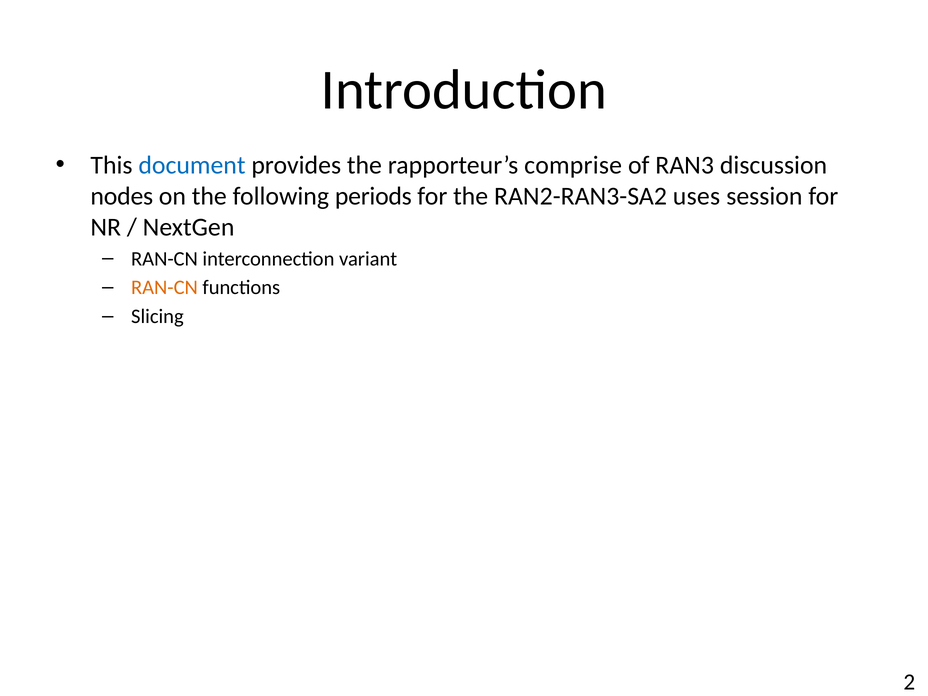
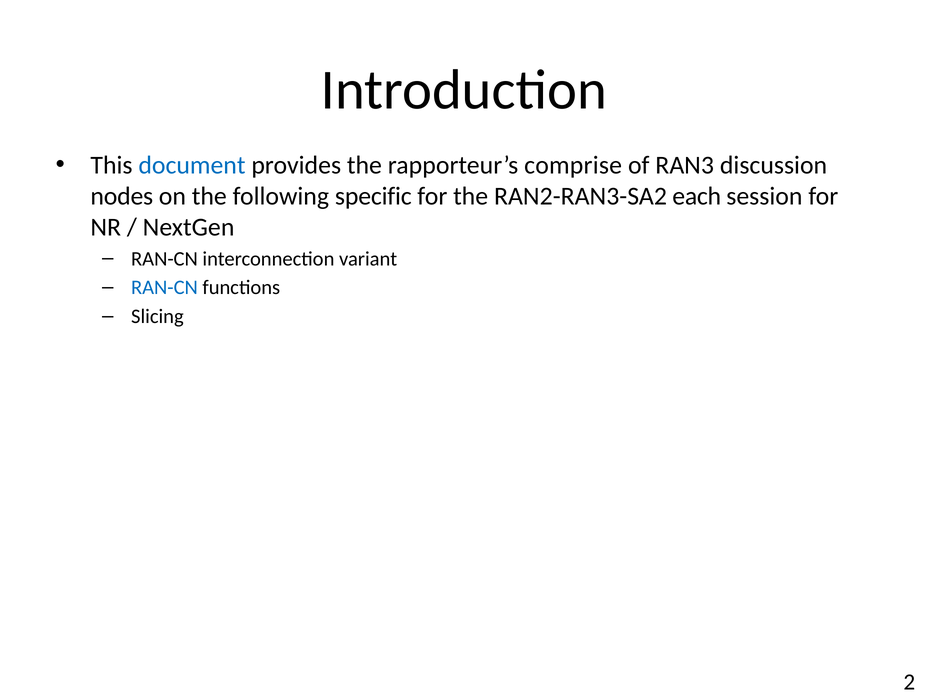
periods: periods -> specific
uses: uses -> each
RAN-CN at (164, 288) colour: orange -> blue
